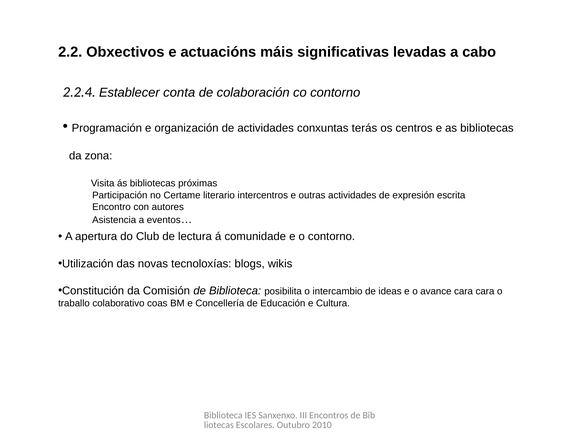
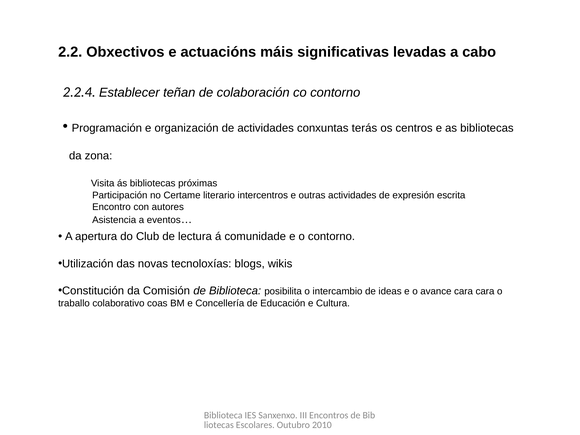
conta: conta -> teñan
